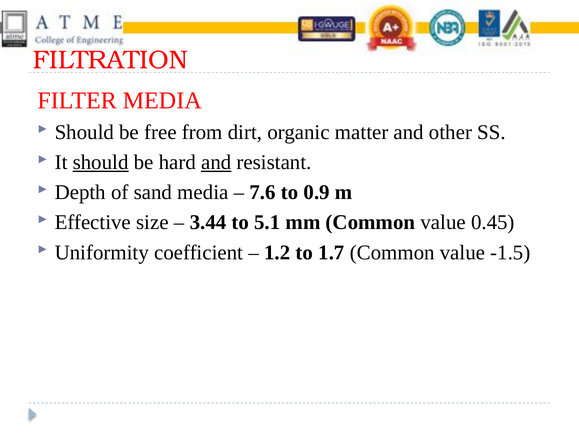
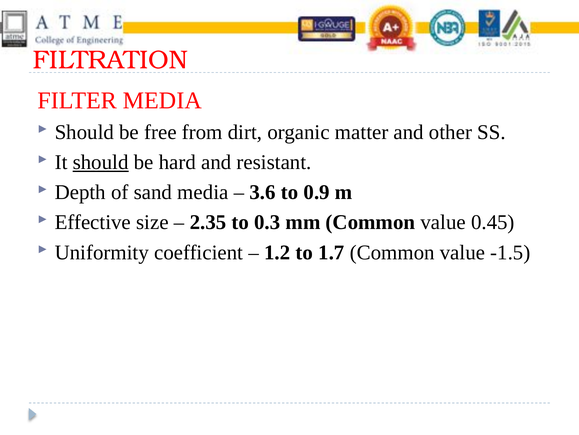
and at (216, 162) underline: present -> none
7.6: 7.6 -> 3.6
3.44: 3.44 -> 2.35
5.1: 5.1 -> 0.3
